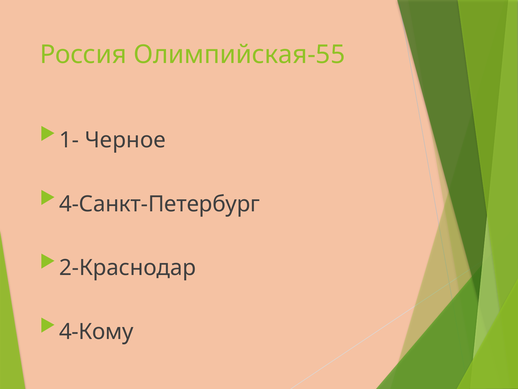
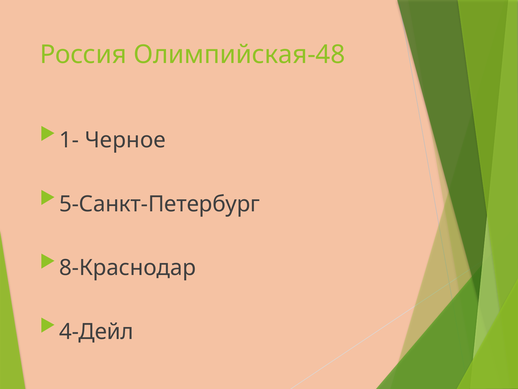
Олимпийская-55: Олимпийская-55 -> Олимпийская-48
4-Санкт-Петербург: 4-Санкт-Петербург -> 5-Санкт-Петербург
2-Краснодар: 2-Краснодар -> 8-Краснодар
4-Кому: 4-Кому -> 4-Дейл
